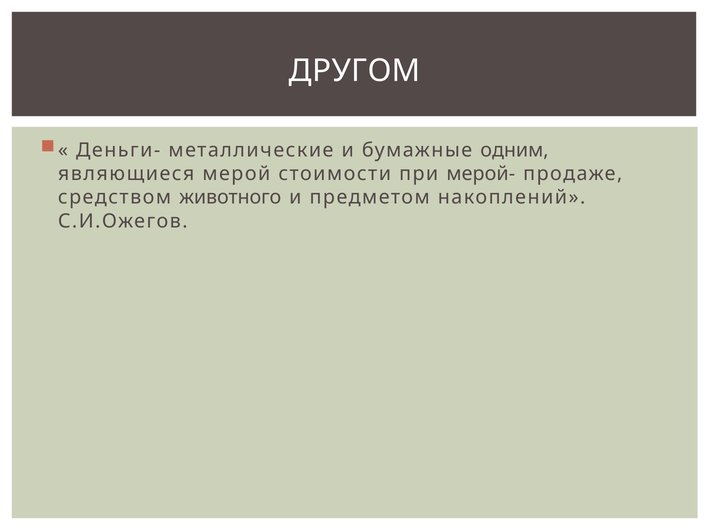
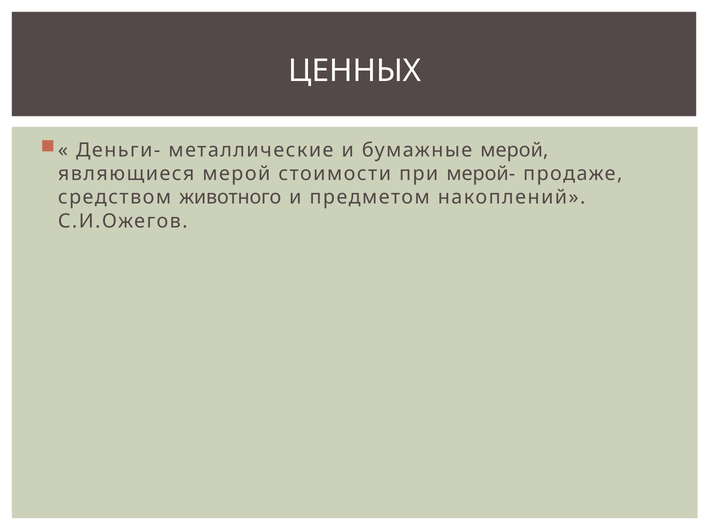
ДРУГОМ: ДРУГОМ -> ЦЕННЫХ
бумажные одним: одним -> мерой
